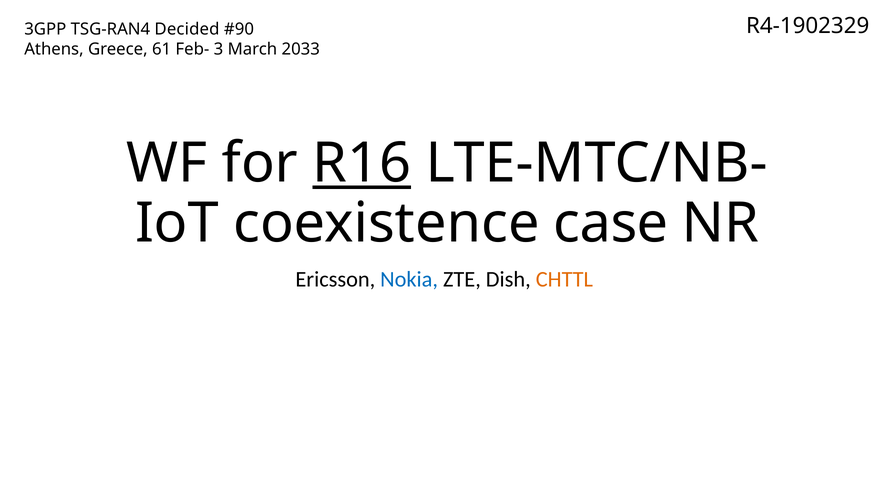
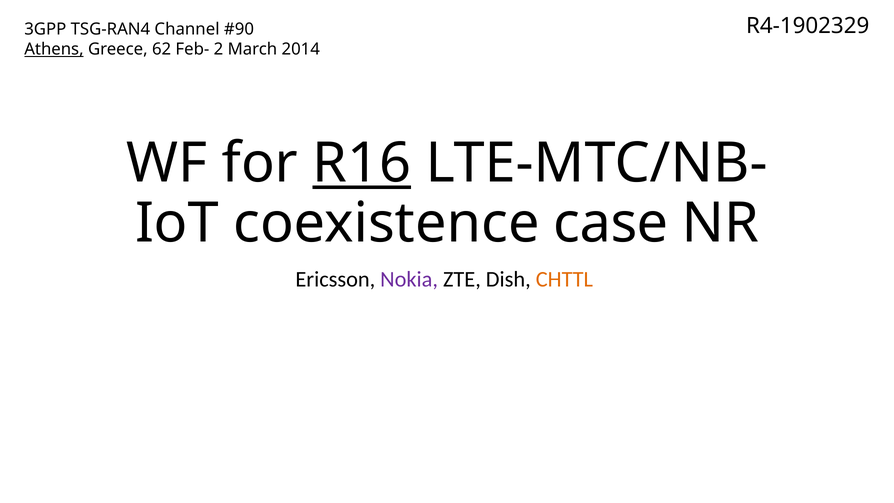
Decided: Decided -> Channel
Athens underline: none -> present
61: 61 -> 62
3: 3 -> 2
2033: 2033 -> 2014
Nokia colour: blue -> purple
